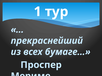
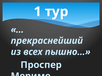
бумаге…: бумаге… -> пышно…
